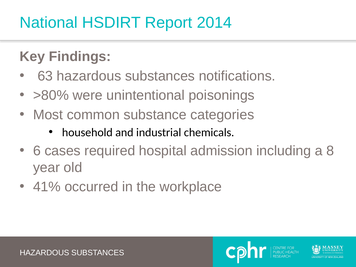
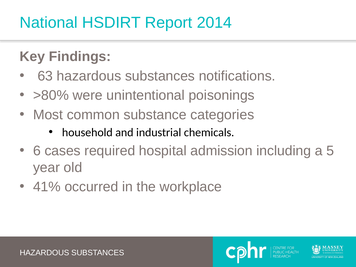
8: 8 -> 5
